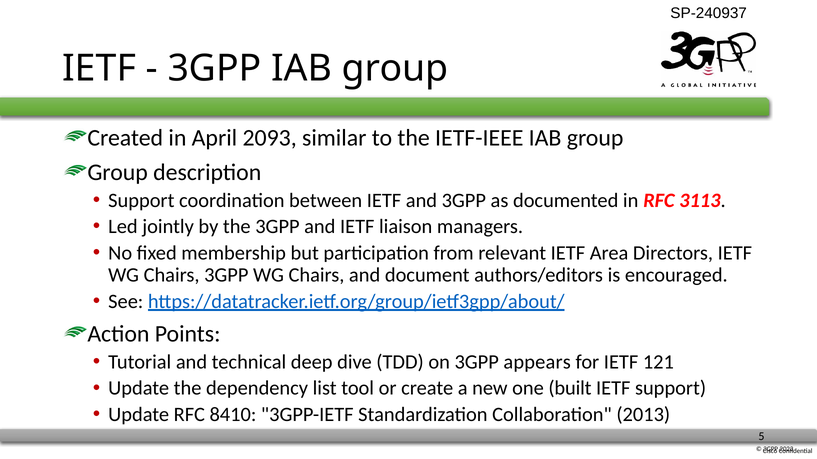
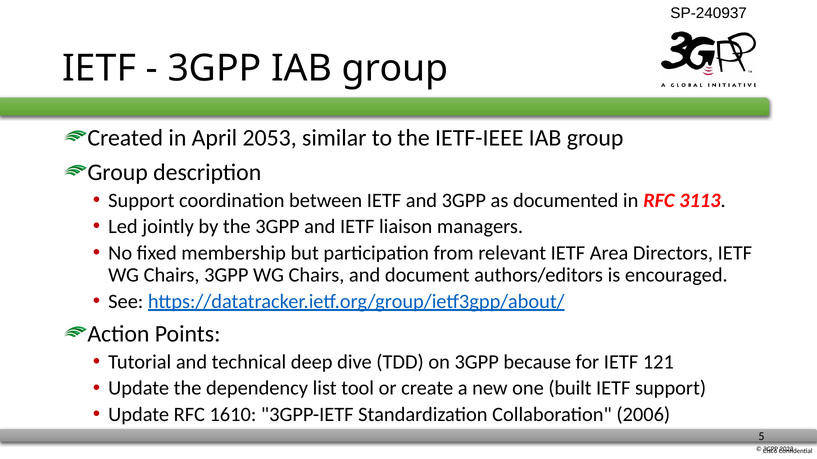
2093: 2093 -> 2053
appears: appears -> because
8410: 8410 -> 1610
2013: 2013 -> 2006
